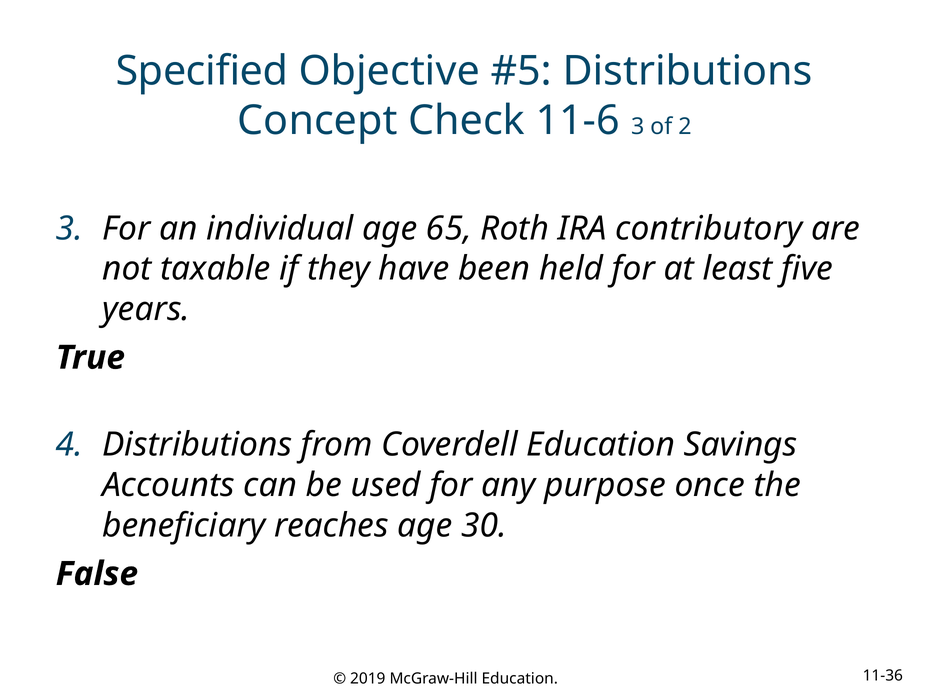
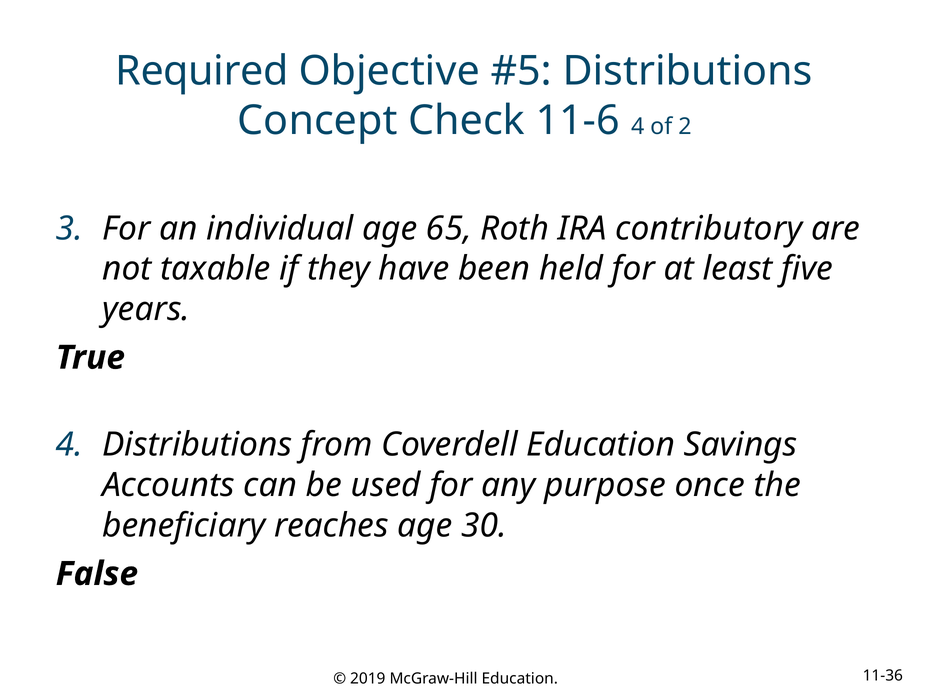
Specified: Specified -> Required
11-6 3: 3 -> 4
